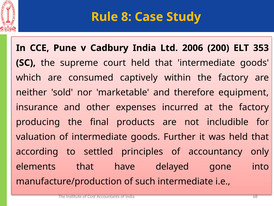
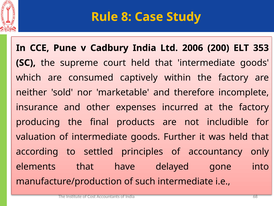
equipment: equipment -> incomplete
